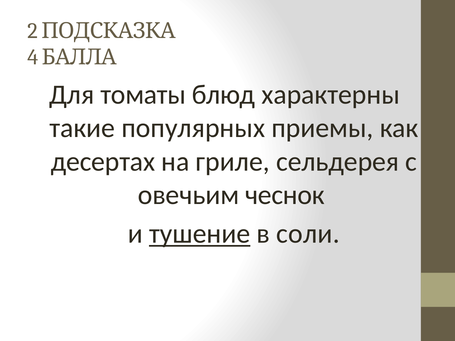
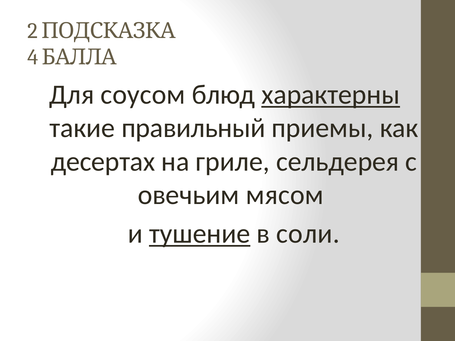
томаты: томаты -> соусом
характерны underline: none -> present
популярных: популярных -> правильный
чеснок: чеснок -> мясом
